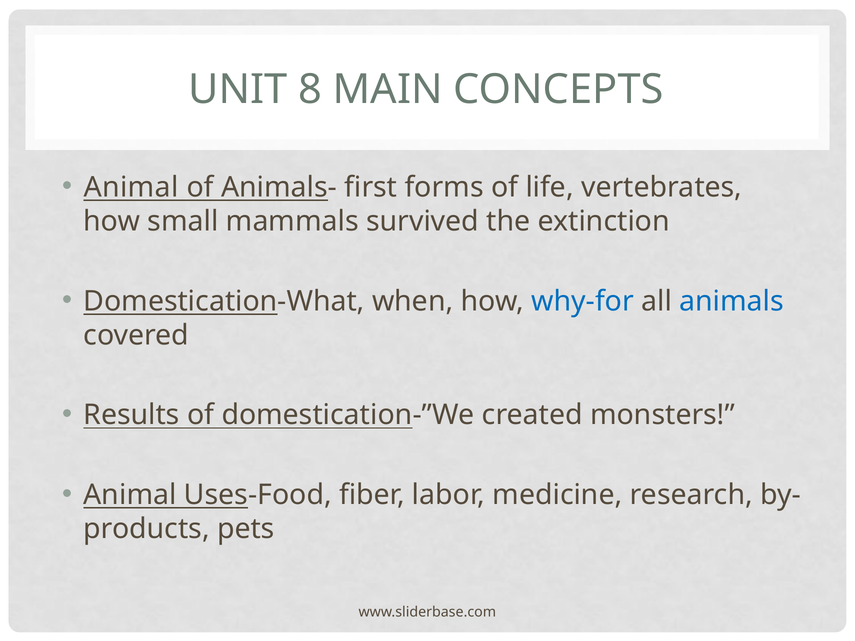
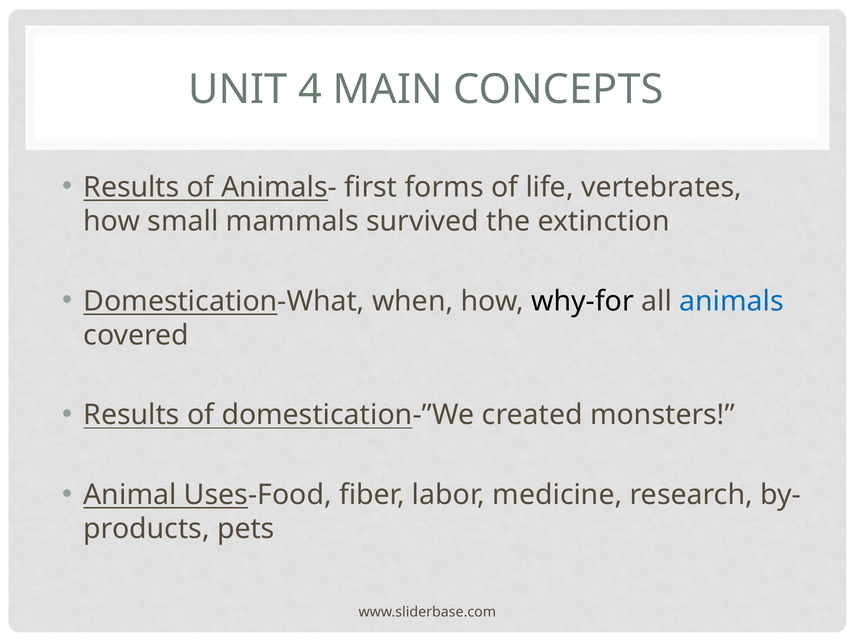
8: 8 -> 4
Animal at (131, 187): Animal -> Results
why-for colour: blue -> black
